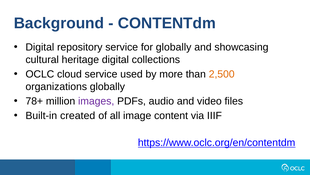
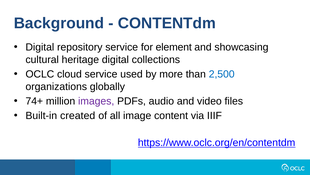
for globally: globally -> element
2,500 colour: orange -> blue
78+: 78+ -> 74+
